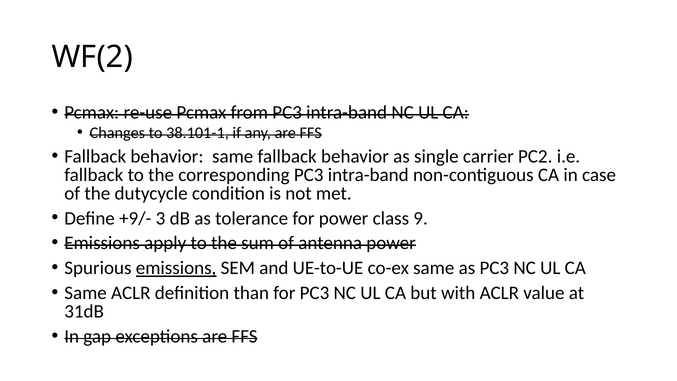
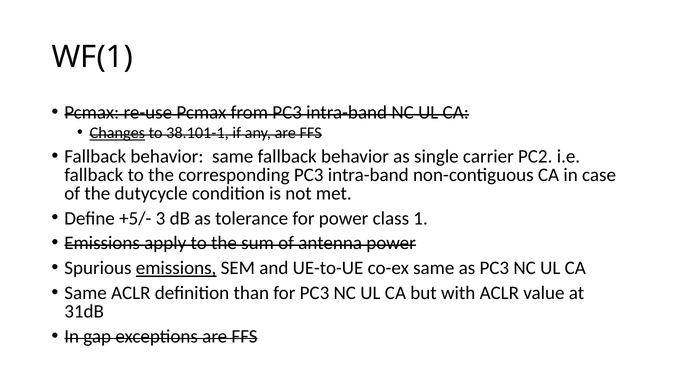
WF(2: WF(2 -> WF(1
Changes underline: none -> present
+9/-: +9/- -> +5/-
9: 9 -> 1
